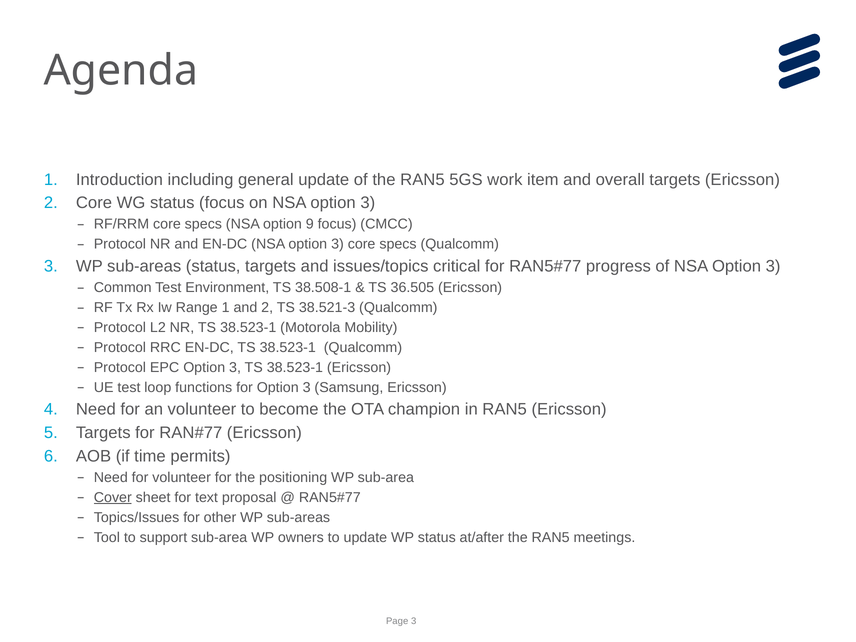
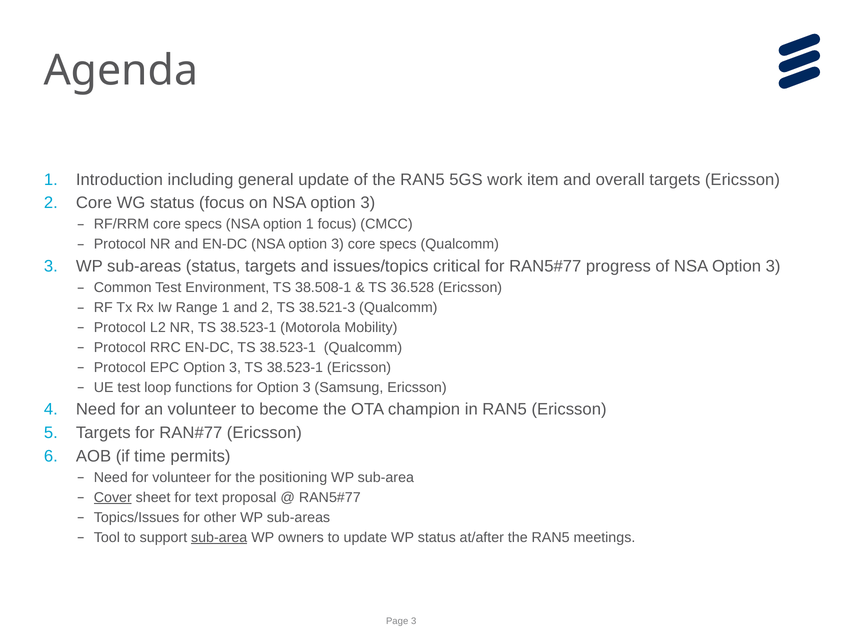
option 9: 9 -> 1
36.505: 36.505 -> 36.528
sub-area at (219, 537) underline: none -> present
